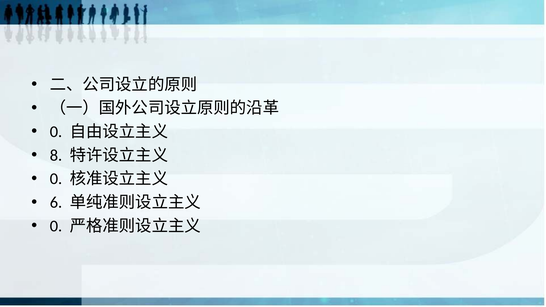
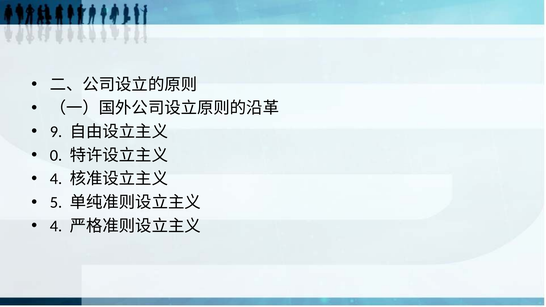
0 at (56, 132): 0 -> 9
8: 8 -> 0
0 at (56, 179): 0 -> 4
6: 6 -> 5
0 at (56, 226): 0 -> 4
